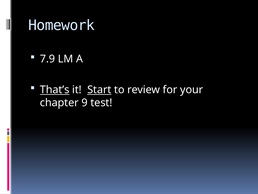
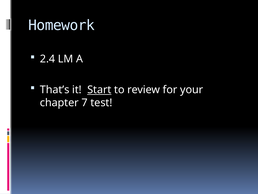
7.9: 7.9 -> 2.4
That’s underline: present -> none
9: 9 -> 7
